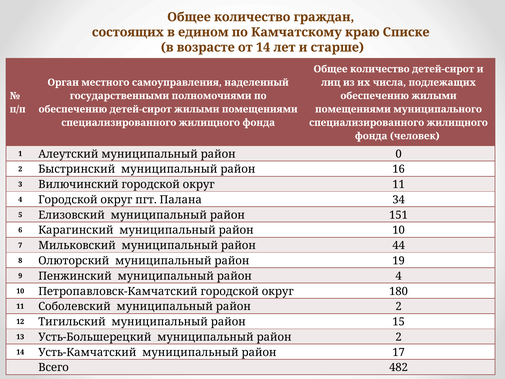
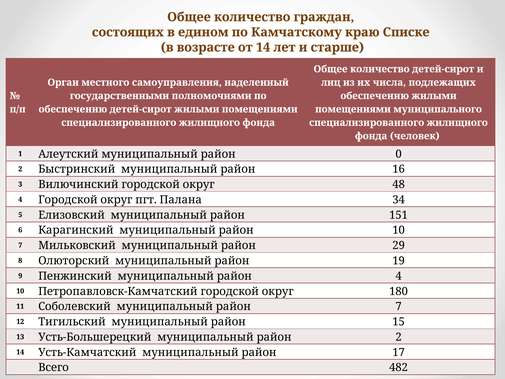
округ 11: 11 -> 48
44: 44 -> 29
Соболевский муниципальный район 2: 2 -> 7
